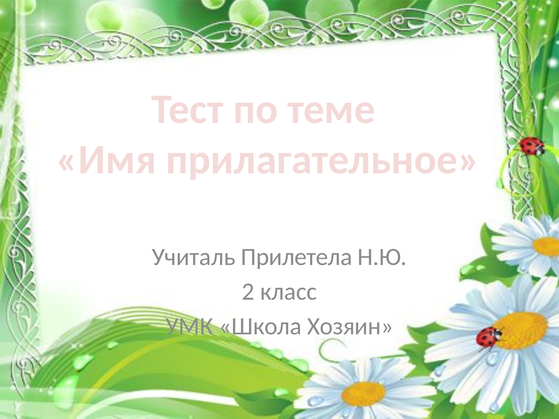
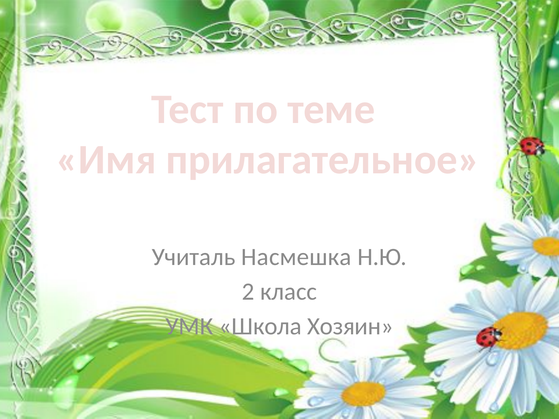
Прилетела: Прилетела -> Насмешка
